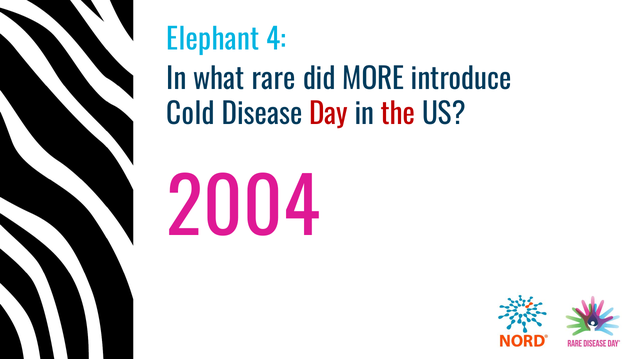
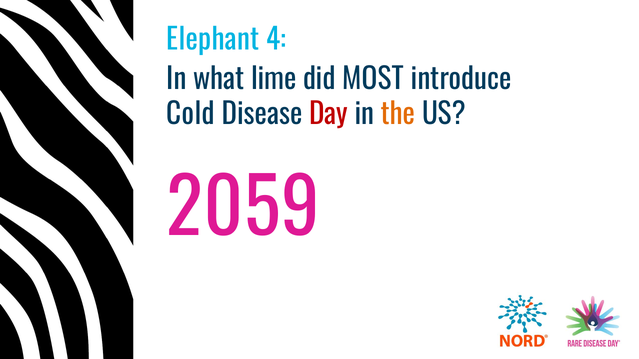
rare: rare -> lime
MORE: MORE -> MOST
the colour: red -> orange
2004: 2004 -> 2059
